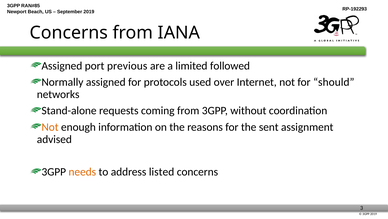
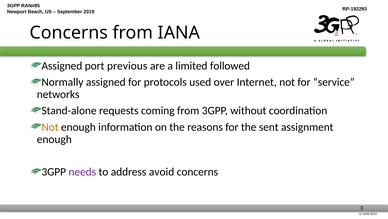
should: should -> service
advised at (54, 139): advised -> enough
needs colour: orange -> purple
listed: listed -> avoid
